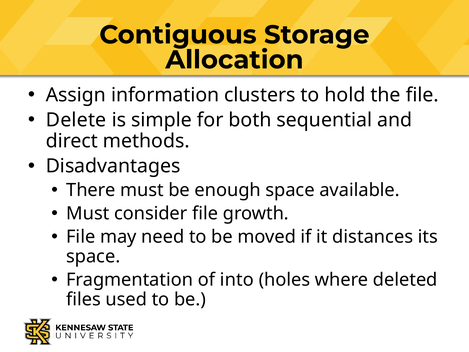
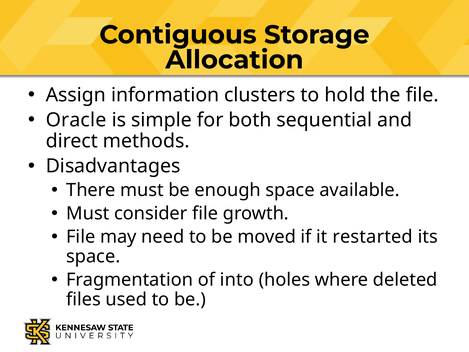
Delete: Delete -> Oracle
distances: distances -> restarted
